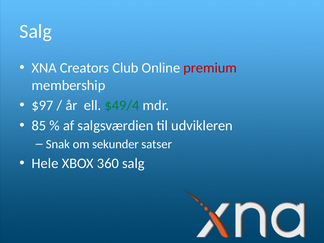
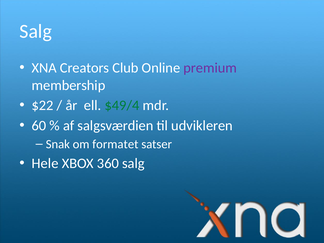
premium colour: red -> purple
$97: $97 -> $22
85: 85 -> 60
sekunder: sekunder -> formatet
